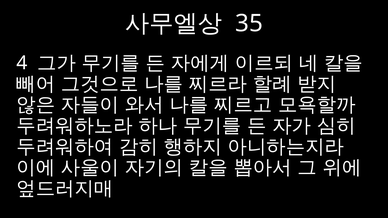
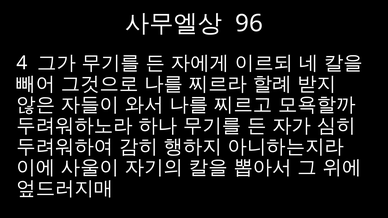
35: 35 -> 96
